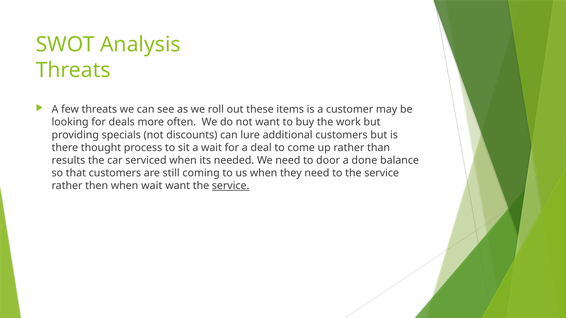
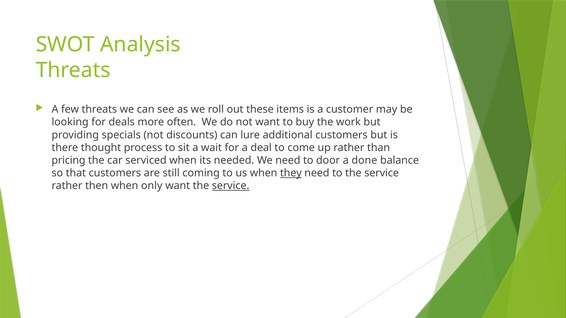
results: results -> pricing
they underline: none -> present
when wait: wait -> only
